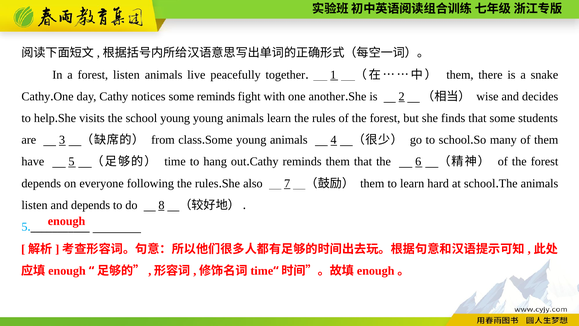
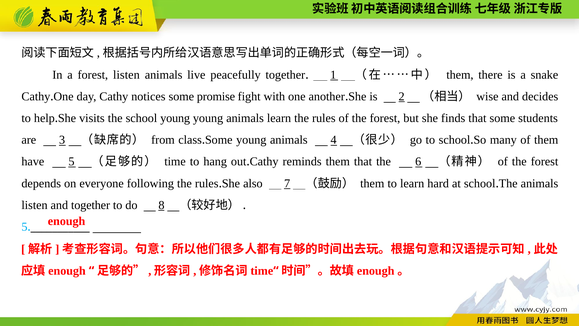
some reminds: reminds -> promise
and depends: depends -> together
